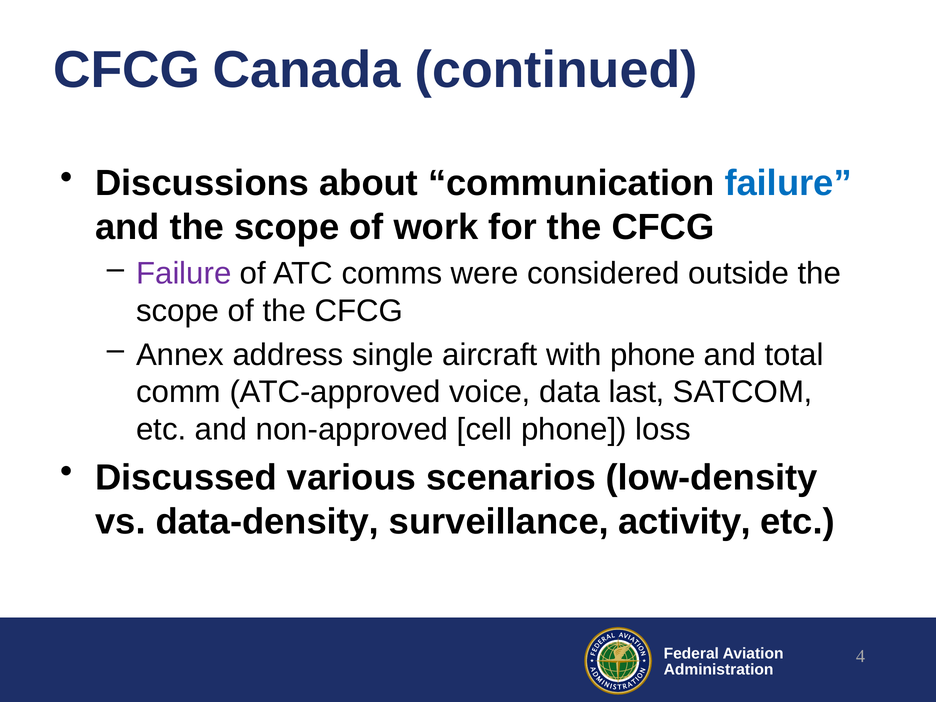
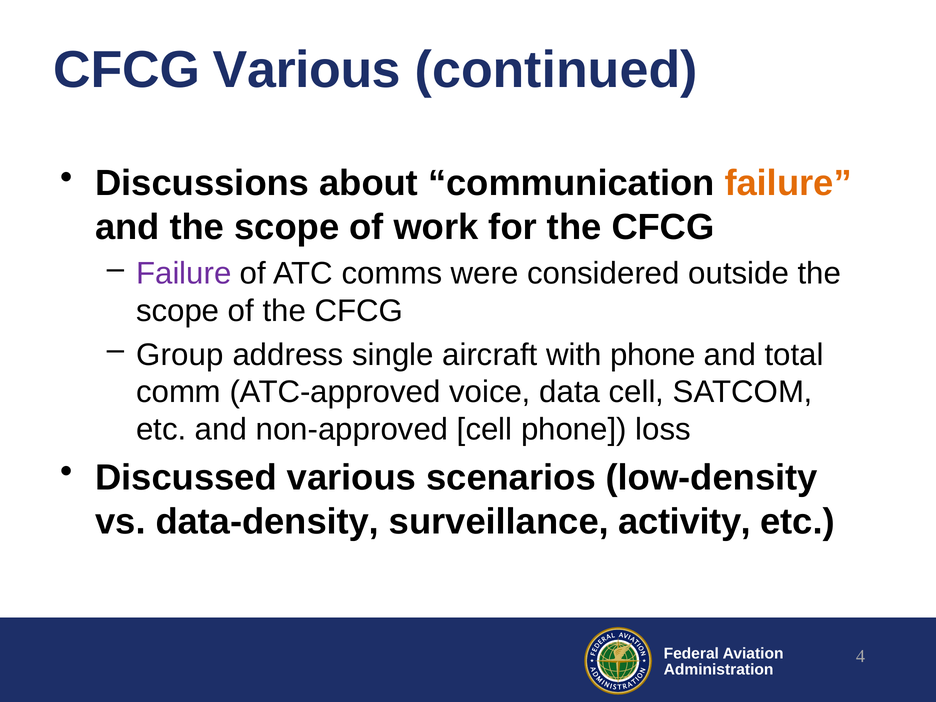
CFCG Canada: Canada -> Various
failure at (788, 183) colour: blue -> orange
Annex: Annex -> Group
data last: last -> cell
